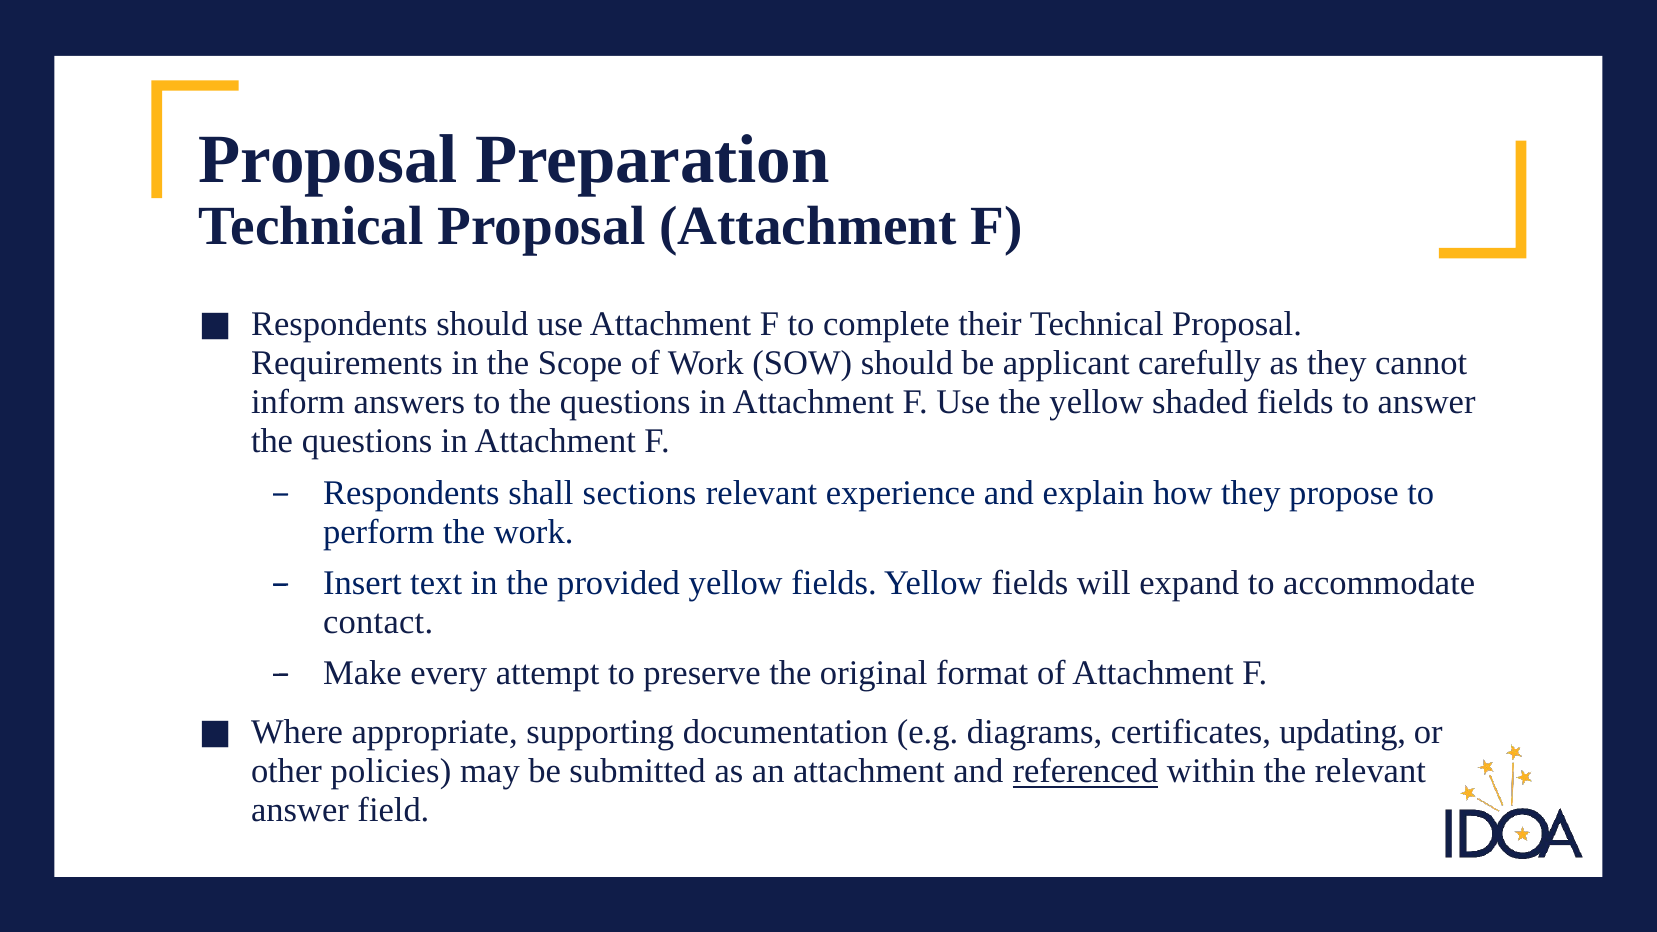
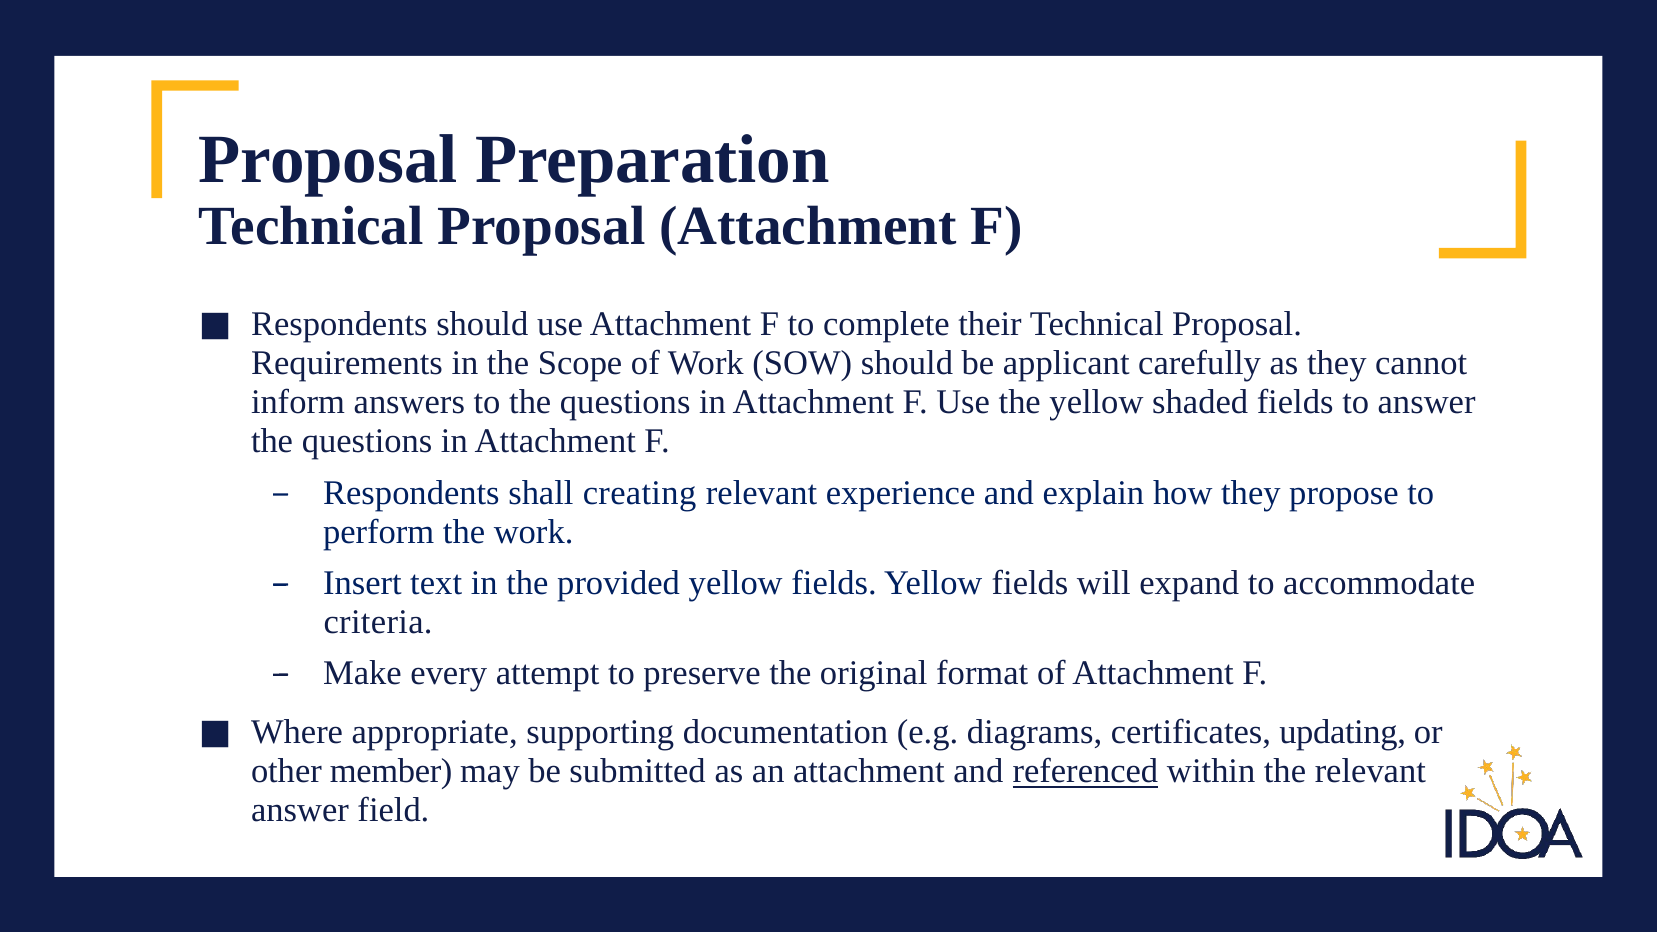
sections: sections -> creating
contact: contact -> criteria
policies: policies -> member
